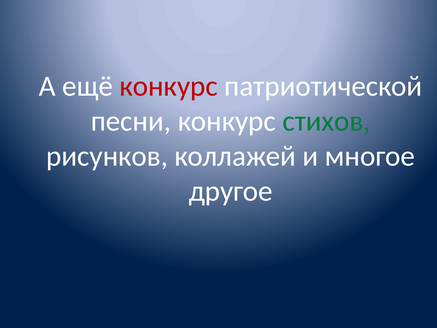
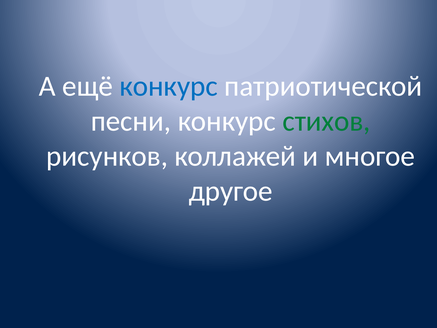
конкурс at (169, 86) colour: red -> blue
